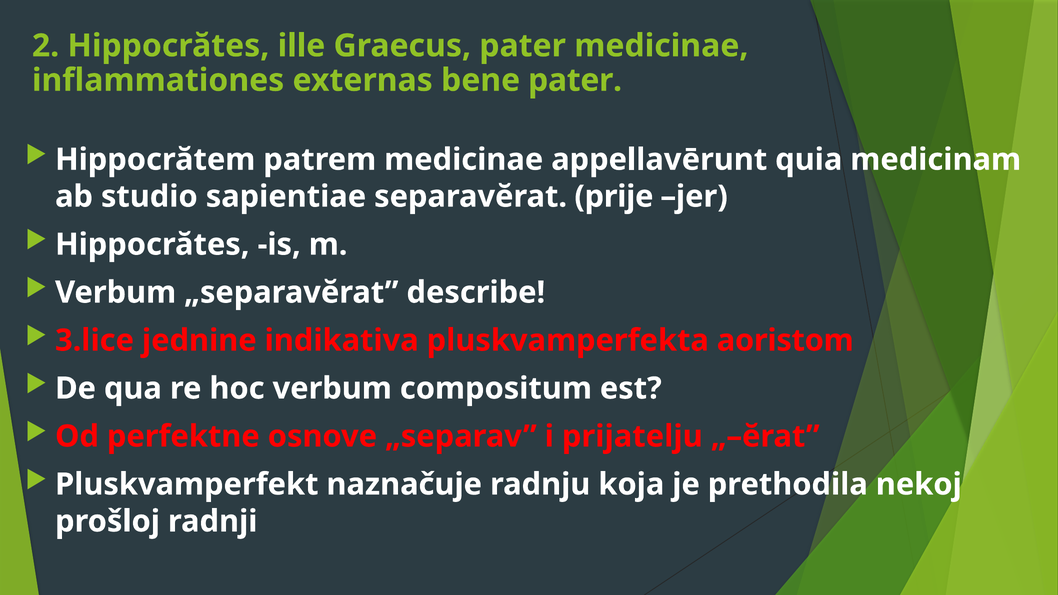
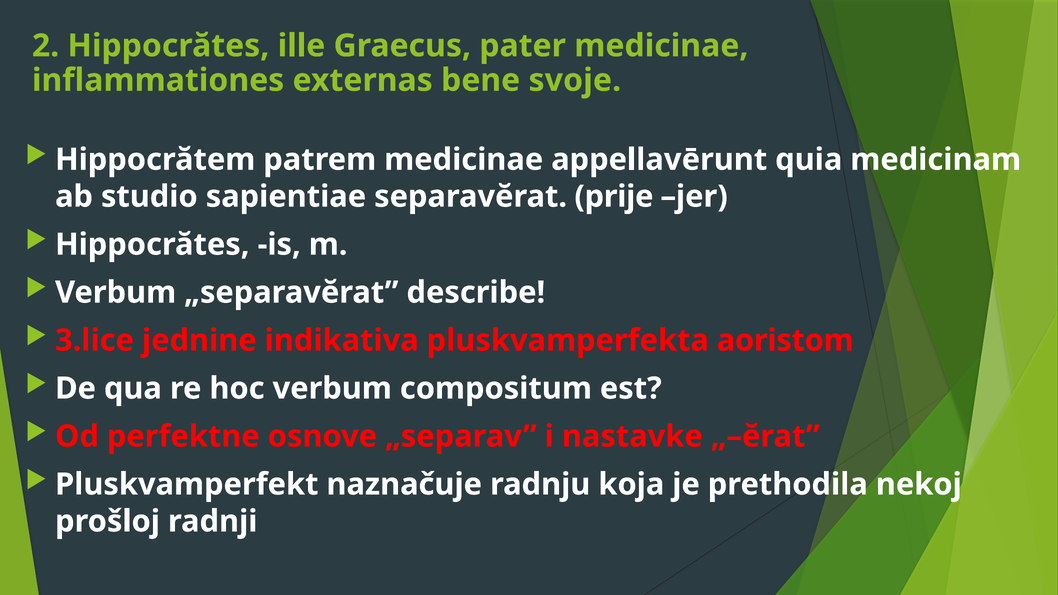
bene pater: pater -> svoje
prijatelju: prijatelju -> nastavke
